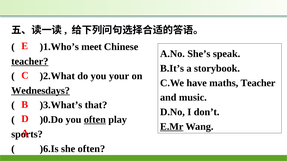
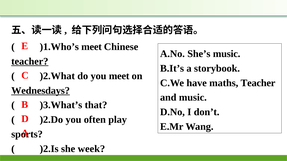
She’s speak: speak -> music
you your: your -> meet
)0.Do: )0.Do -> )2.Do
often at (95, 120) underline: present -> none
E.Mr underline: present -> none
)6.Is: )6.Is -> )2.Is
she often: often -> week
